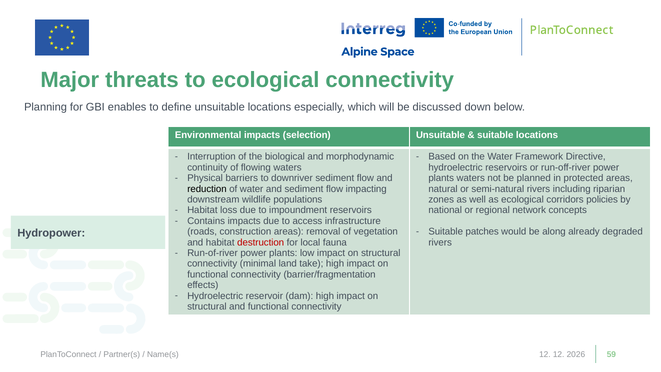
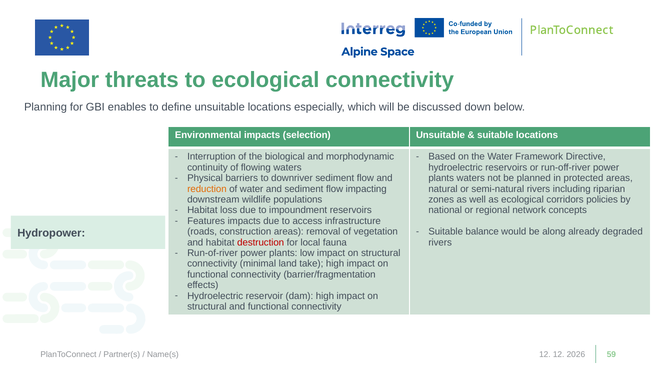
reduction colour: black -> orange
Contains: Contains -> Features
patches: patches -> balance
